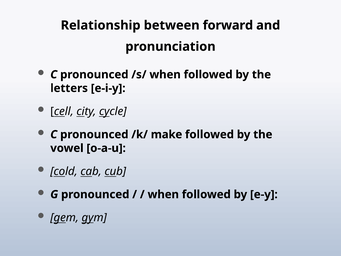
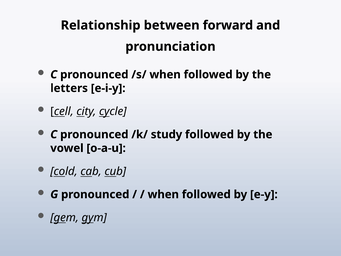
make: make -> study
